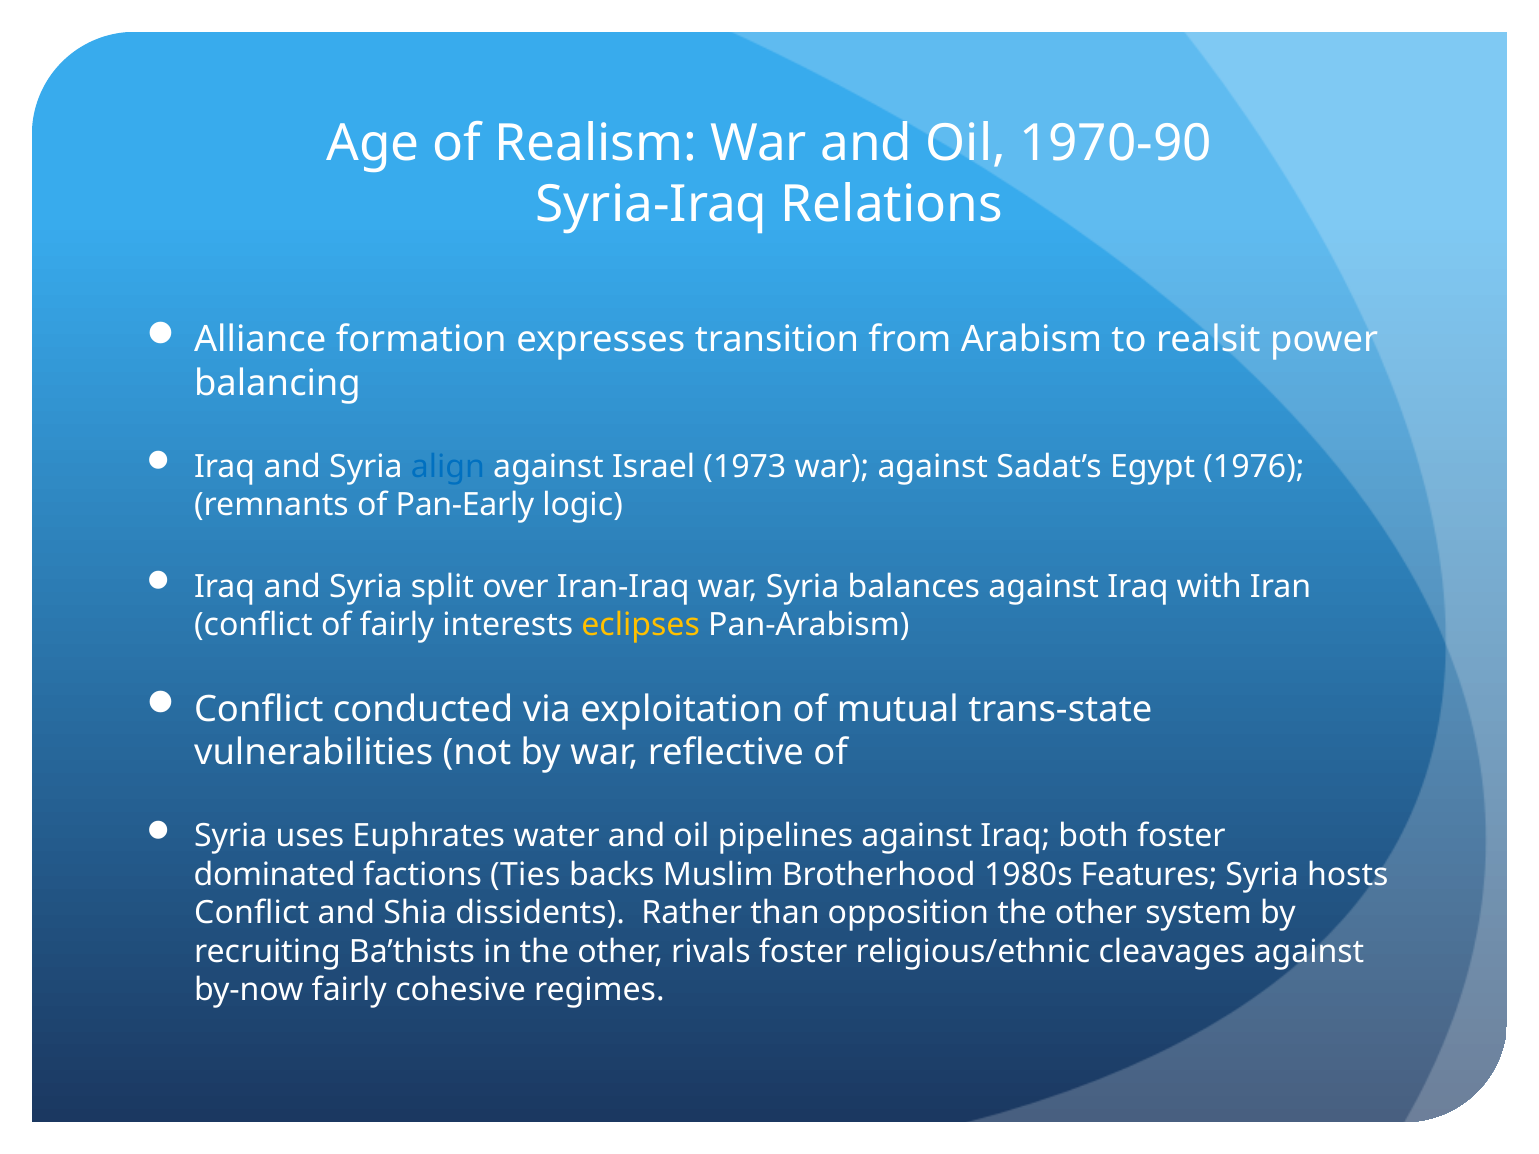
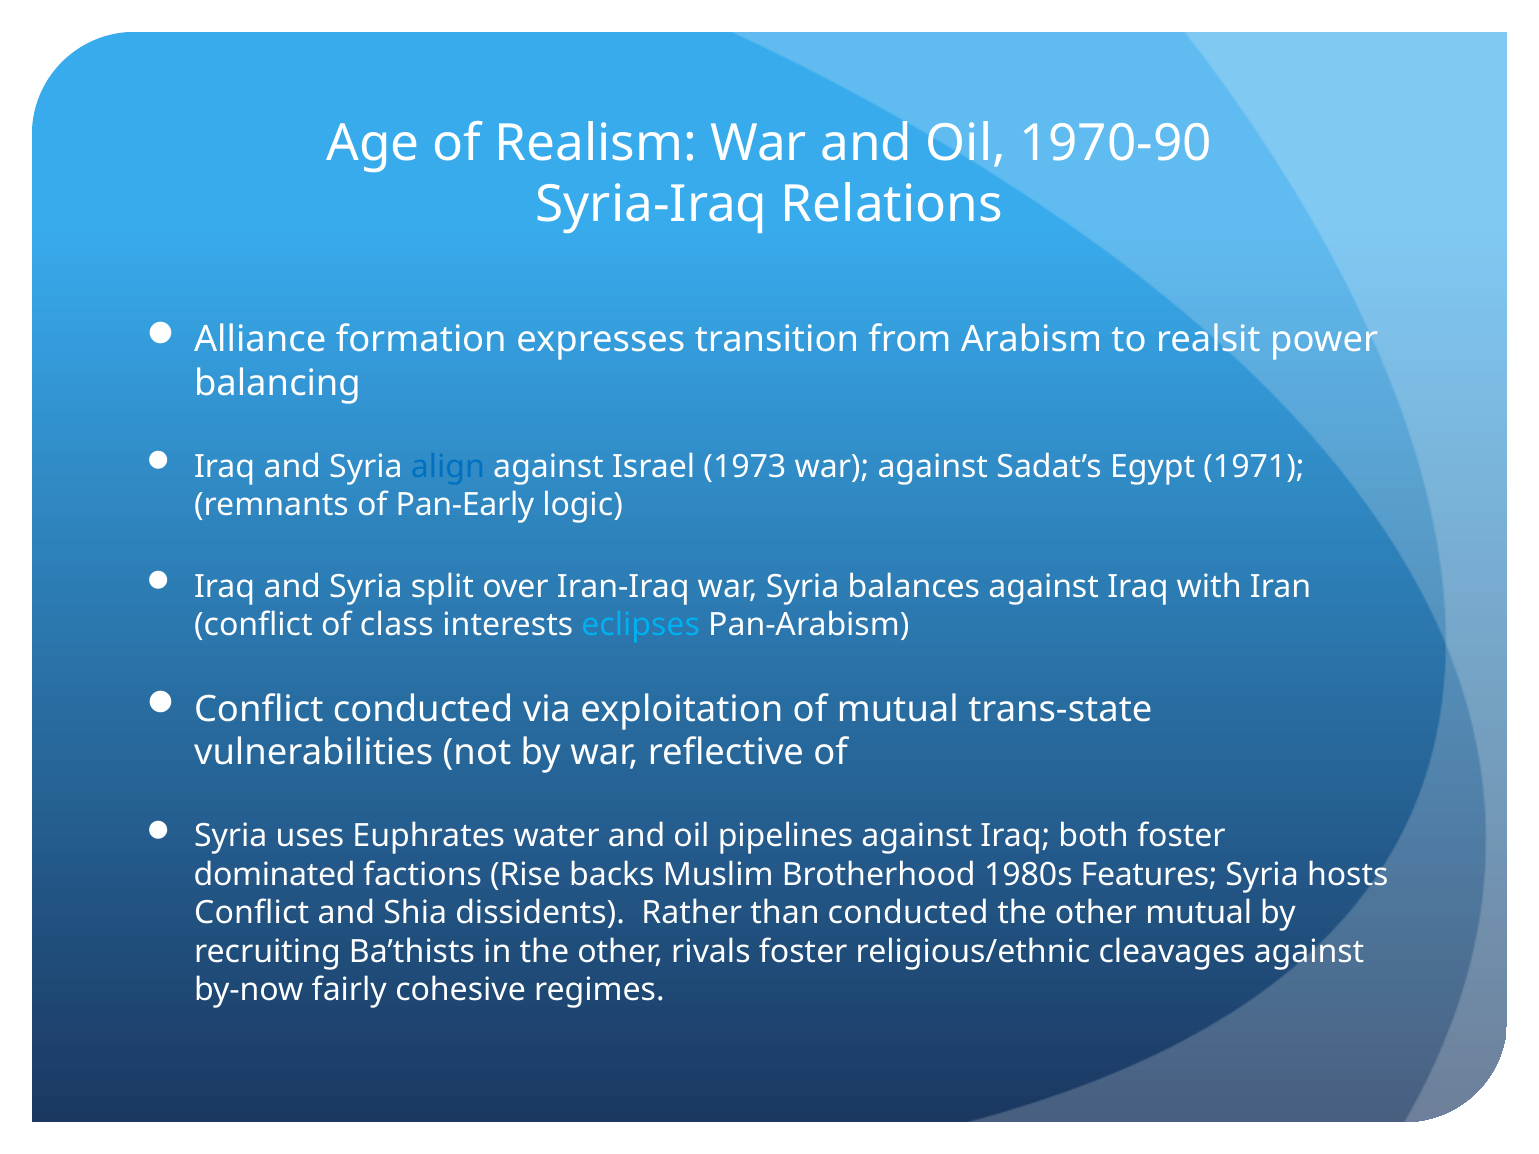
1976: 1976 -> 1971
of fairly: fairly -> class
eclipses colour: yellow -> light blue
Ties: Ties -> Rise
than opposition: opposition -> conducted
other system: system -> mutual
